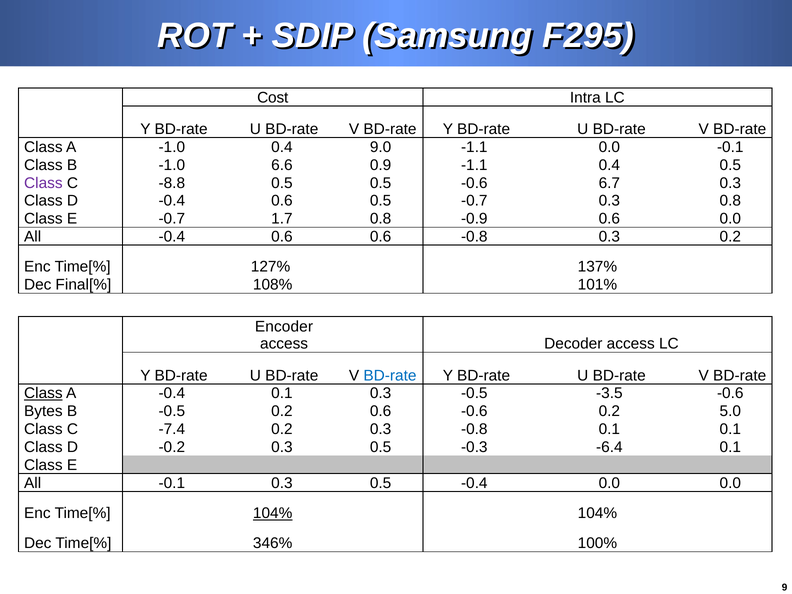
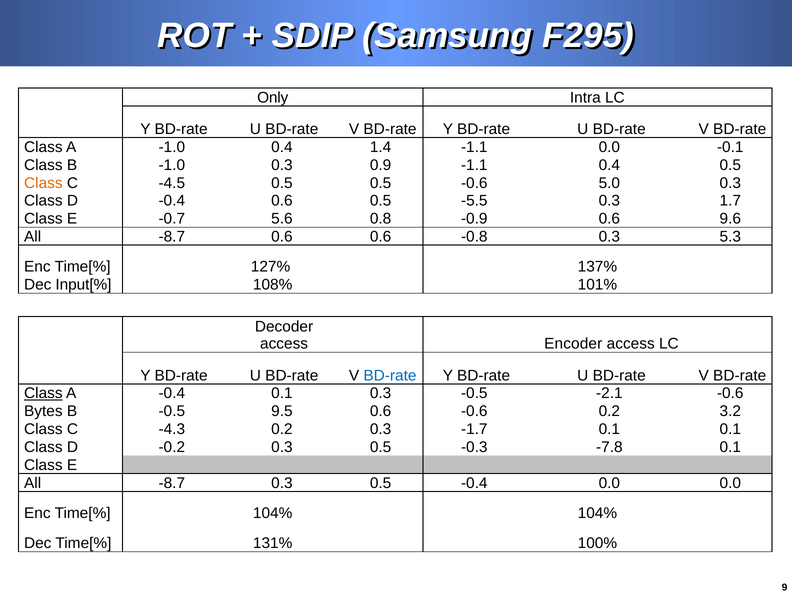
Cost: Cost -> Only
9.0: 9.0 -> 1.4
-1.0 6.6: 6.6 -> 0.3
Class at (43, 183) colour: purple -> orange
-8.8: -8.8 -> -4.5
6.7: 6.7 -> 5.0
0.5 -0.7: -0.7 -> -5.5
0.3 0.8: 0.8 -> 1.7
1.7: 1.7 -> 5.6
0.6 0.0: 0.0 -> 9.6
-0.4 at (172, 237): -0.4 -> -8.7
0.3 0.2: 0.2 -> 5.3
Final[%: Final[% -> Input[%
Encoder: Encoder -> Decoder
Decoder: Decoder -> Encoder
-3.5: -3.5 -> -2.1
-0.5 0.2: 0.2 -> 9.5
5.0: 5.0 -> 3.2
-7.4: -7.4 -> -4.3
0.3 -0.8: -0.8 -> -1.7
-6.4: -6.4 -> -7.8
-0.1 at (172, 483): -0.1 -> -8.7
104% at (273, 513) underline: present -> none
346%: 346% -> 131%
